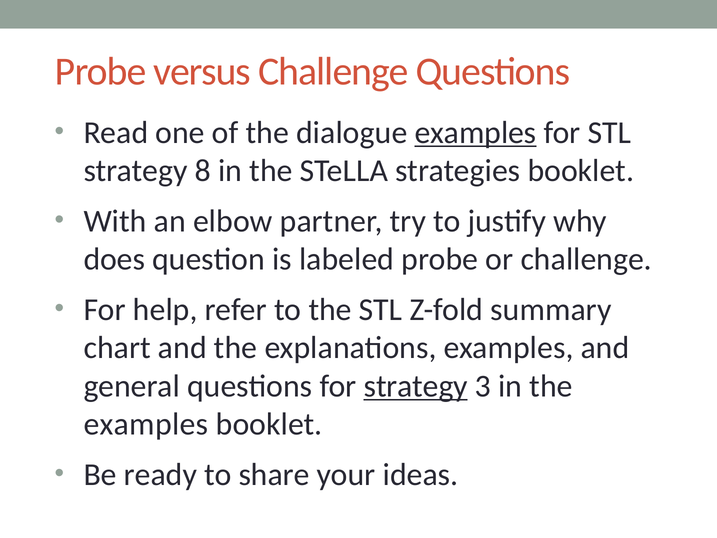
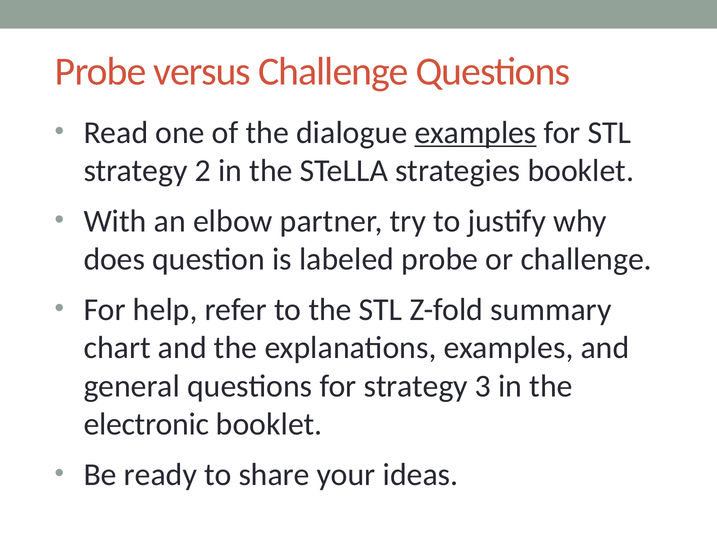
8: 8 -> 2
strategy at (416, 386) underline: present -> none
examples at (146, 424): examples -> electronic
